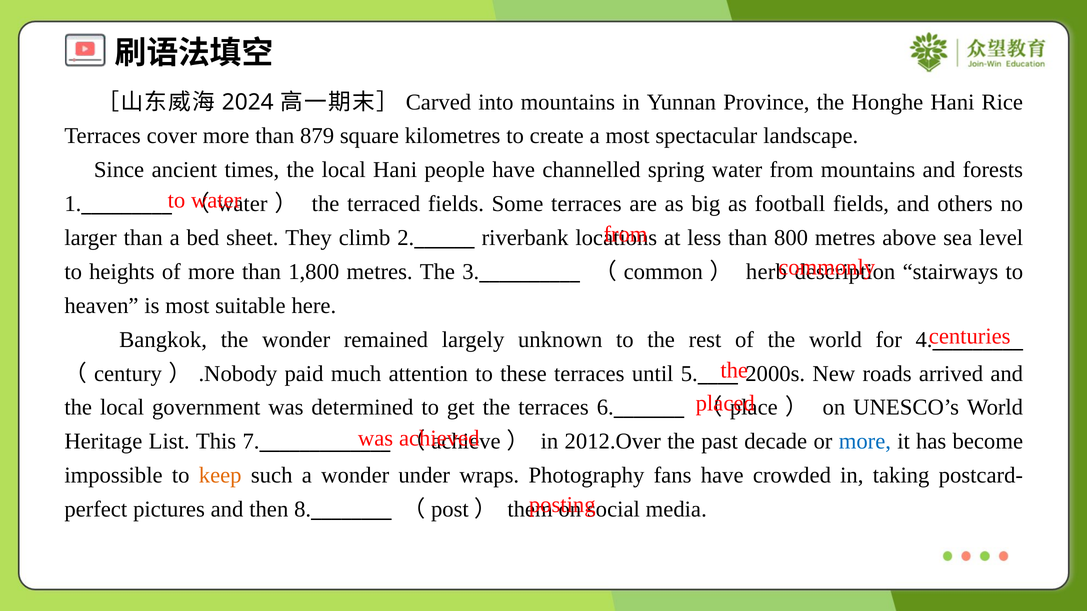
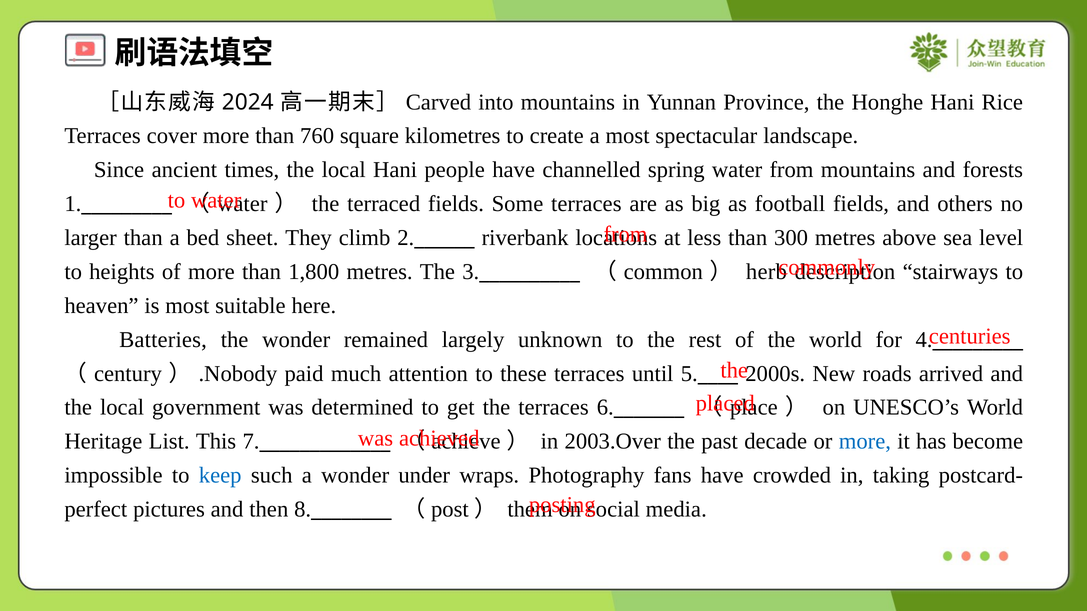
879: 879 -> 760
800: 800 -> 300
Bangkok: Bangkok -> Batteries
2012.Over: 2012.Over -> 2003.Over
keep colour: orange -> blue
